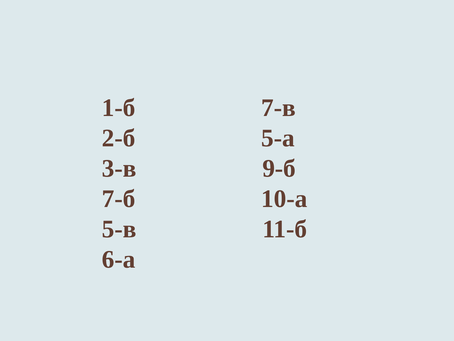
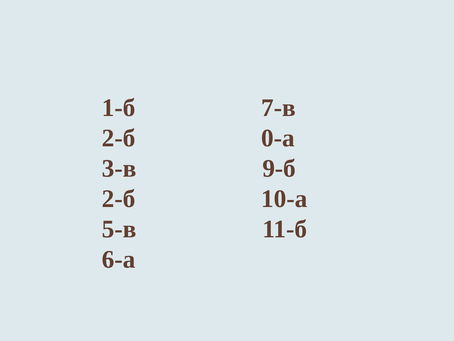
5-а: 5-а -> 0-а
7-б at (119, 199): 7-б -> 2-б
